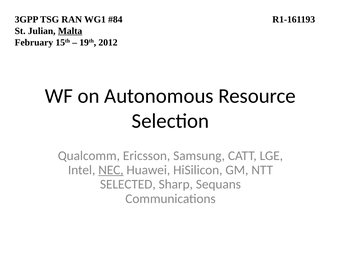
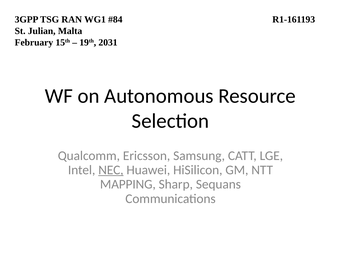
Malta underline: present -> none
2012: 2012 -> 2031
SELECTED: SELECTED -> MAPPING
